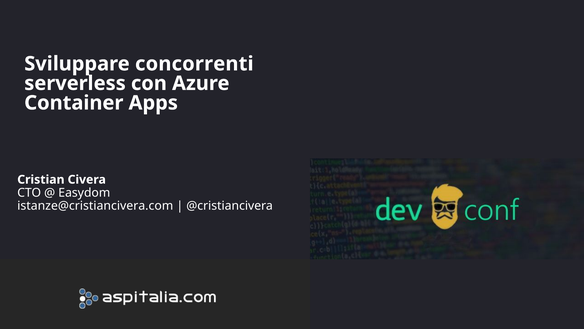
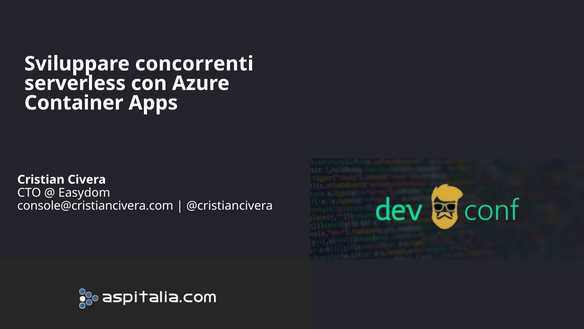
istanze@cristiancivera.com: istanze@cristiancivera.com -> console@cristiancivera.com
